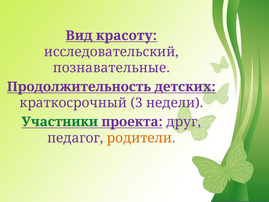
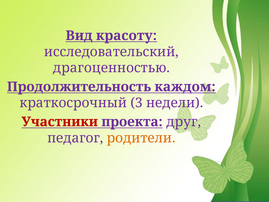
познавательные: познавательные -> драгоценностью
детских: детских -> каждом
Участники colour: green -> red
